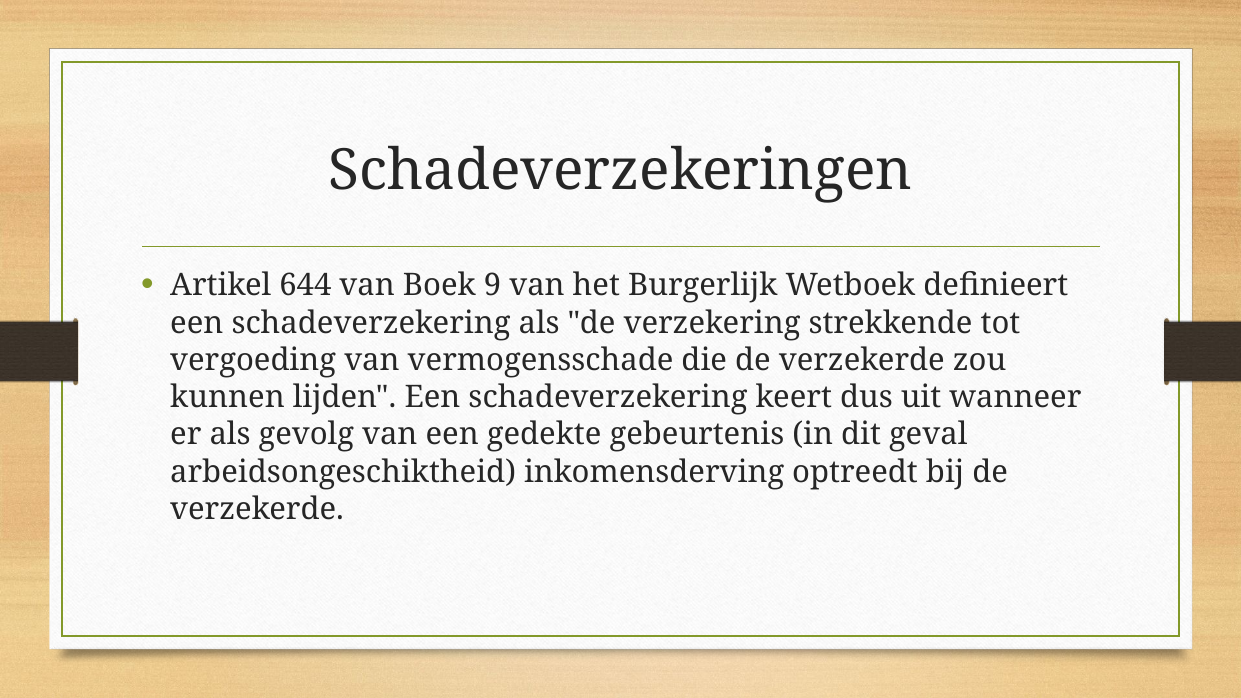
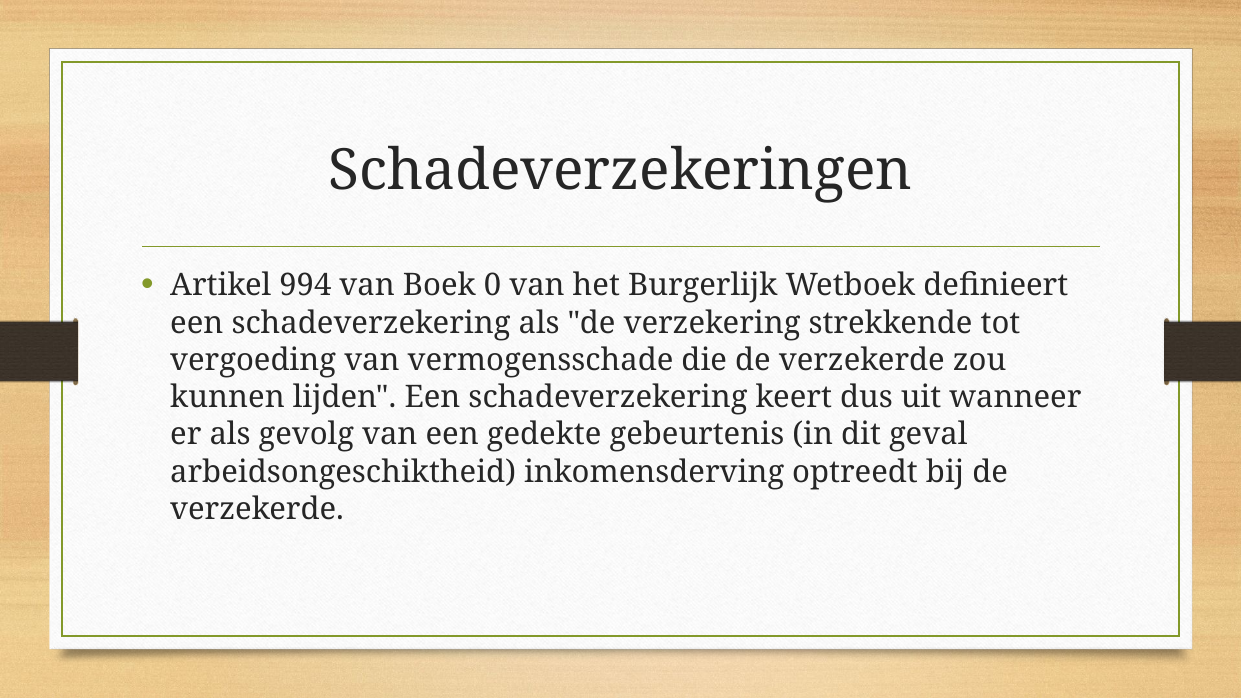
644: 644 -> 994
9: 9 -> 0
